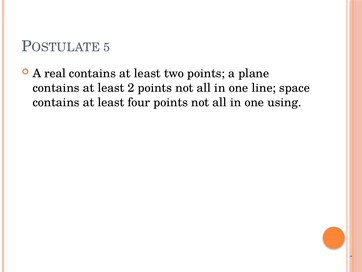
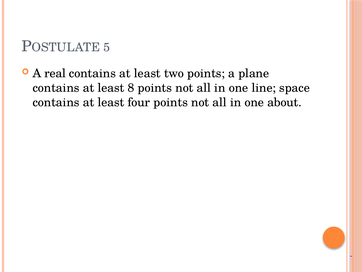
2: 2 -> 8
using: using -> about
